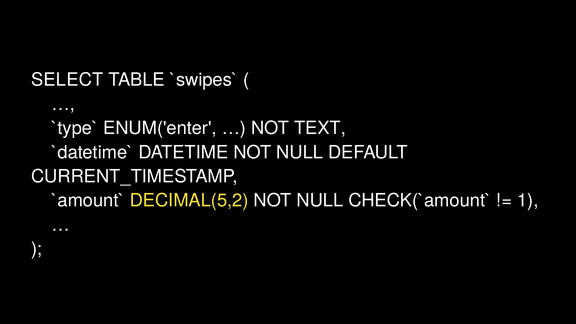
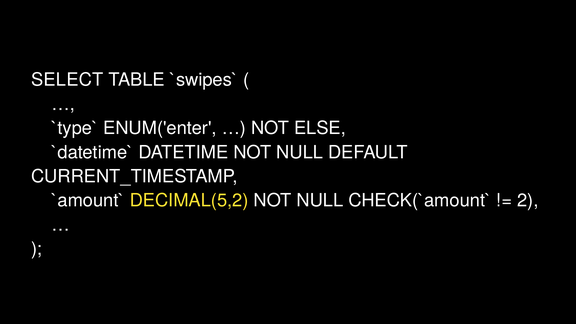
TEXT: TEXT -> ELSE
1: 1 -> 2
